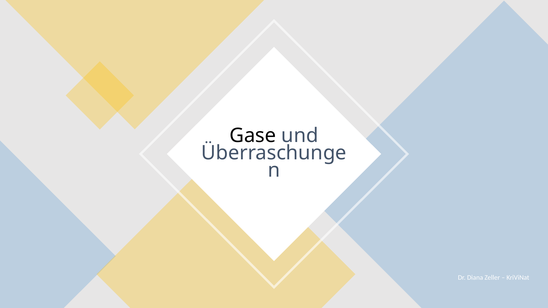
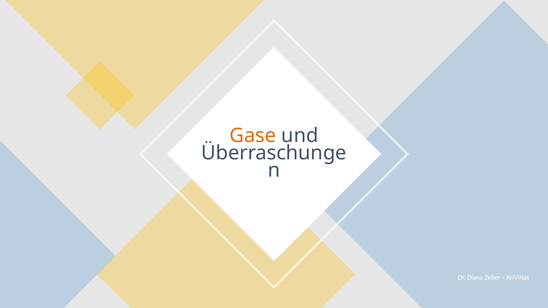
Gase colour: black -> orange
